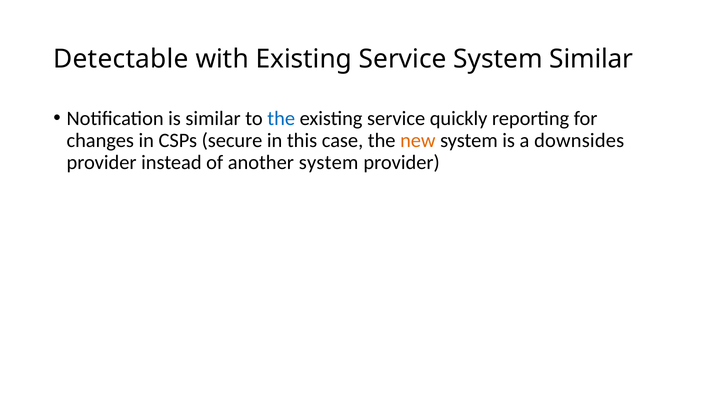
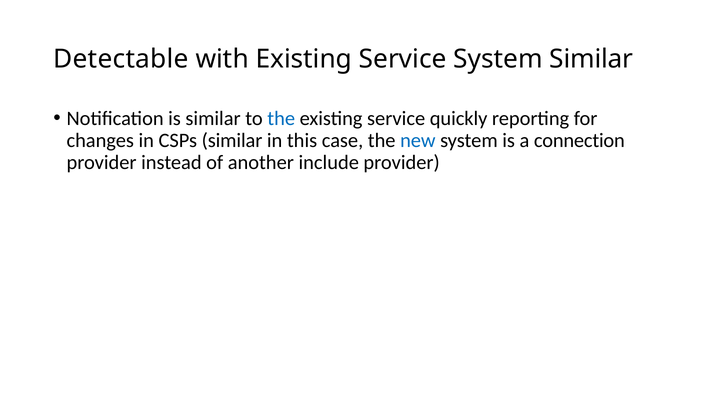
CSPs secure: secure -> similar
new colour: orange -> blue
downsides: downsides -> connection
another system: system -> include
